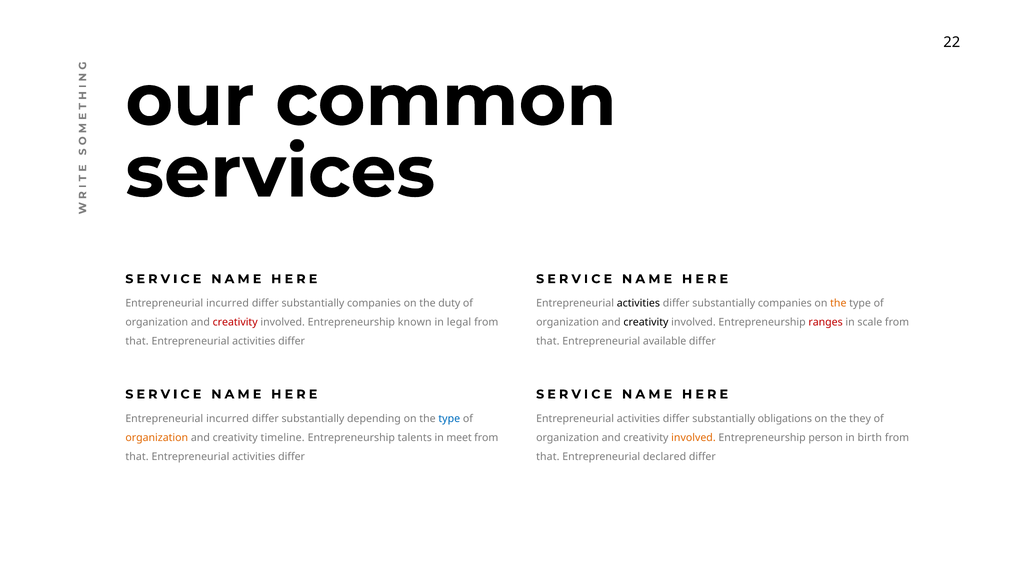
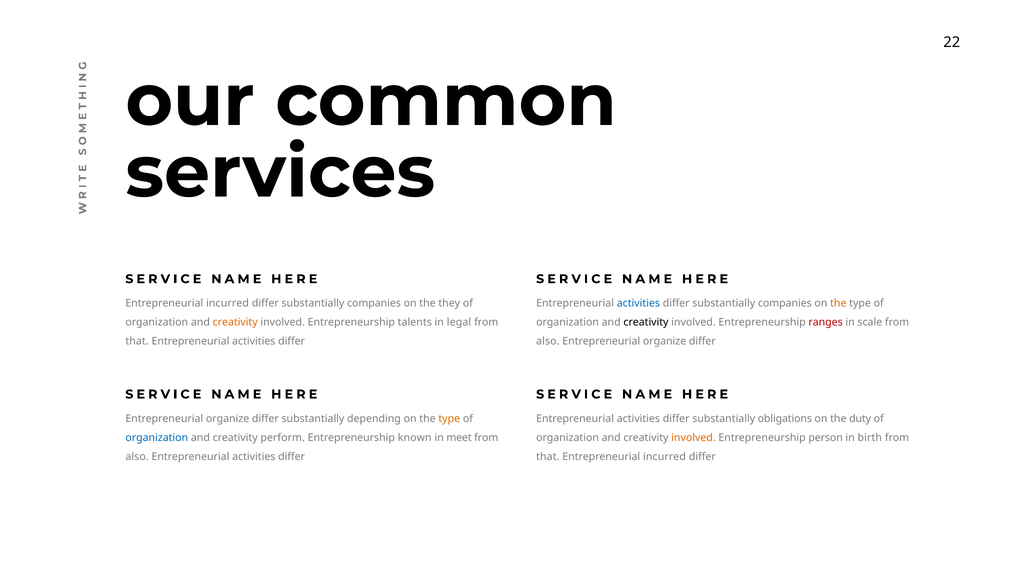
duty: duty -> they
activities at (638, 303) colour: black -> blue
creativity at (235, 322) colour: red -> orange
known: known -> talents
that at (548, 341): that -> also
available at (665, 341): available -> organize
incurred at (228, 418): incurred -> organize
type at (449, 418) colour: blue -> orange
they: they -> duty
organization at (157, 437) colour: orange -> blue
timeline: timeline -> perform
talents: talents -> known
that at (137, 456): that -> also
declared at (665, 456): declared -> incurred
